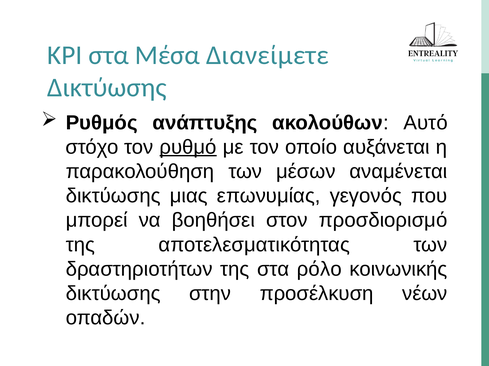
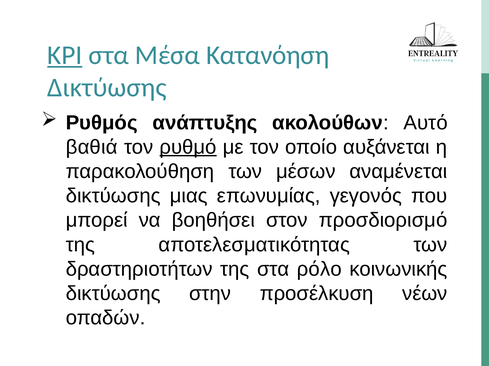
KPI underline: none -> present
Διανείμετε: Διανείμετε -> Κατανόηση
στόχο: στόχο -> βαθιά
